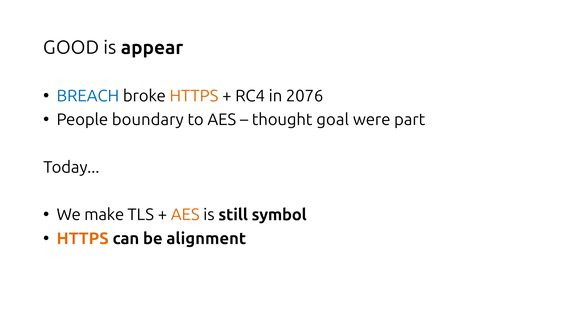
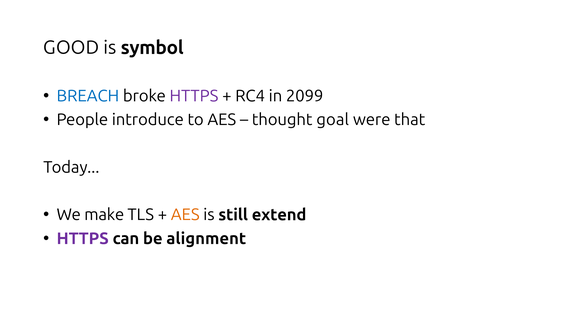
appear: appear -> symbol
HTTPS at (194, 96) colour: orange -> purple
2076: 2076 -> 2099
boundary: boundary -> introduce
part: part -> that
symbol: symbol -> extend
HTTPS at (83, 239) colour: orange -> purple
